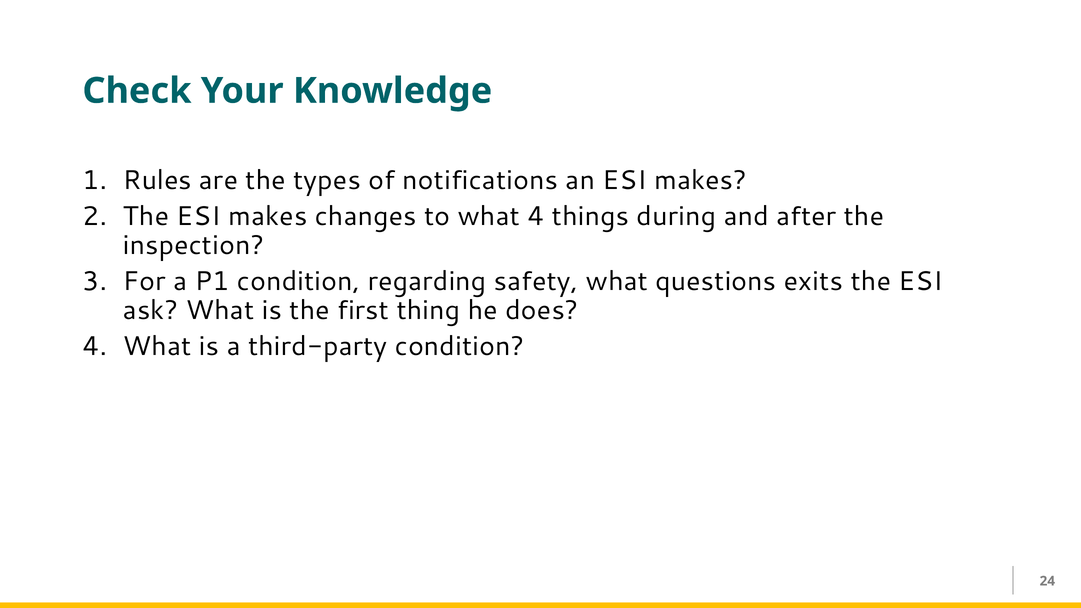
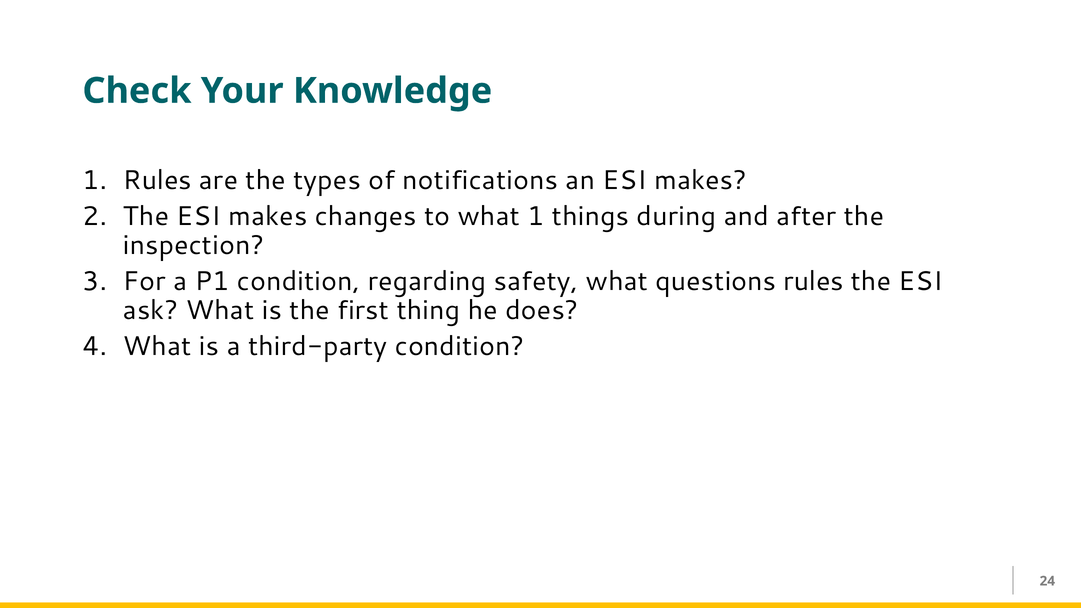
what 4: 4 -> 1
questions exits: exits -> rules
